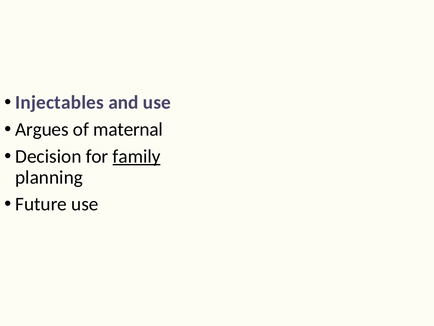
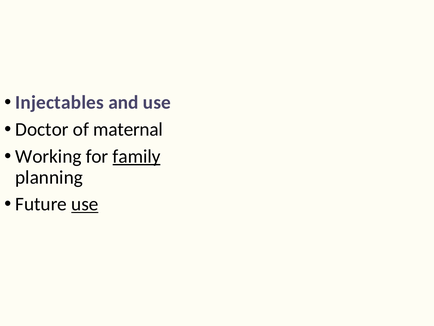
Argues: Argues -> Doctor
Decision: Decision -> Working
use at (85, 204) underline: none -> present
